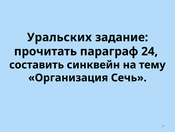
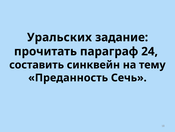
Организация: Организация -> Преданность
